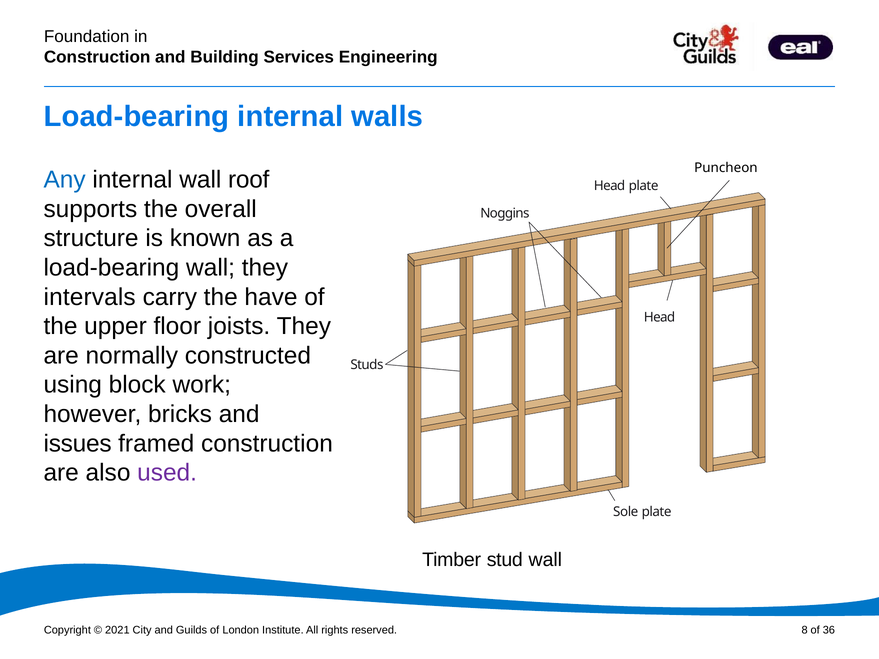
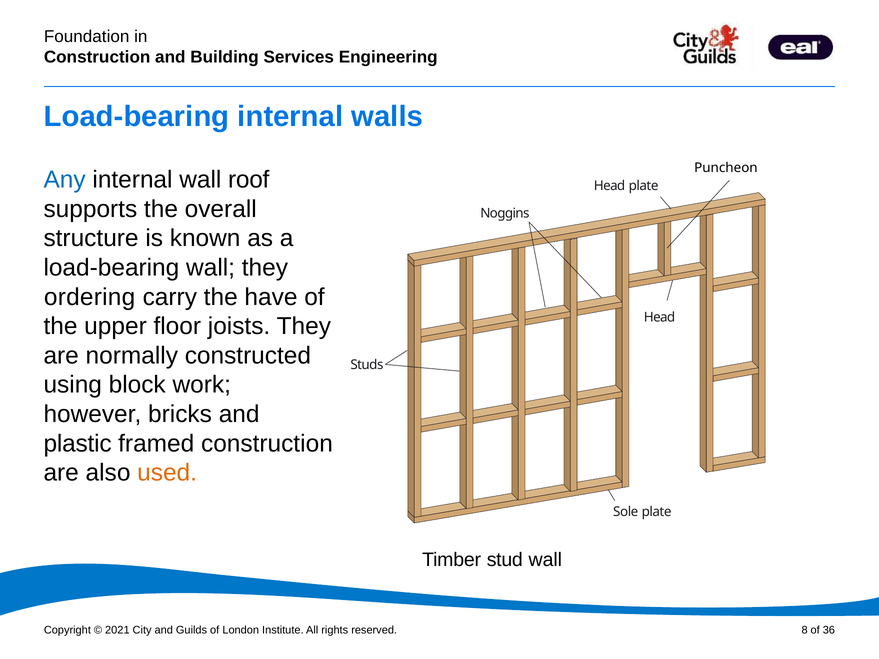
intervals: intervals -> ordering
issues: issues -> plastic
used colour: purple -> orange
